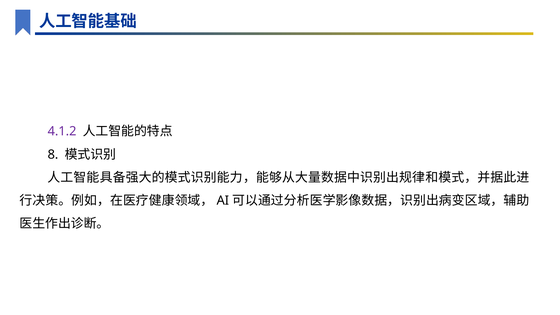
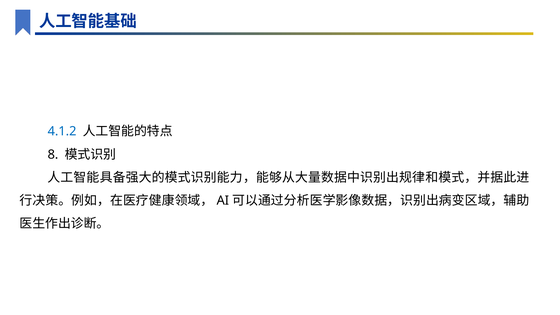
4.1.2 colour: purple -> blue
